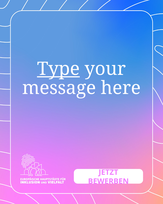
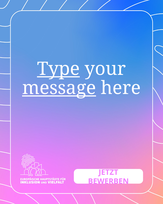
message underline: none -> present
